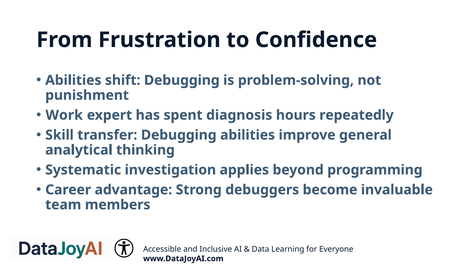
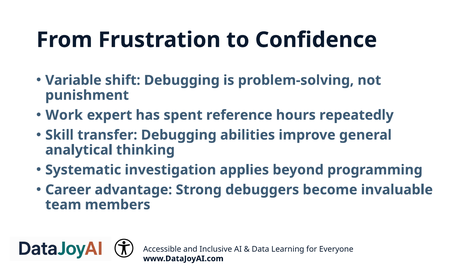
Abilities at (73, 80): Abilities -> Variable
diagnosis: diagnosis -> reference
